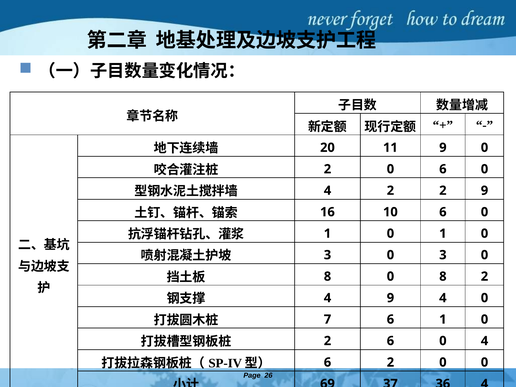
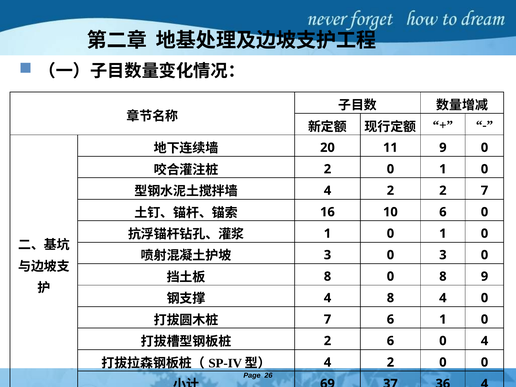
2 0 6: 6 -> 1
2 9: 9 -> 7
8 2: 2 -> 9
4 9: 9 -> 8
6 at (327, 362): 6 -> 4
